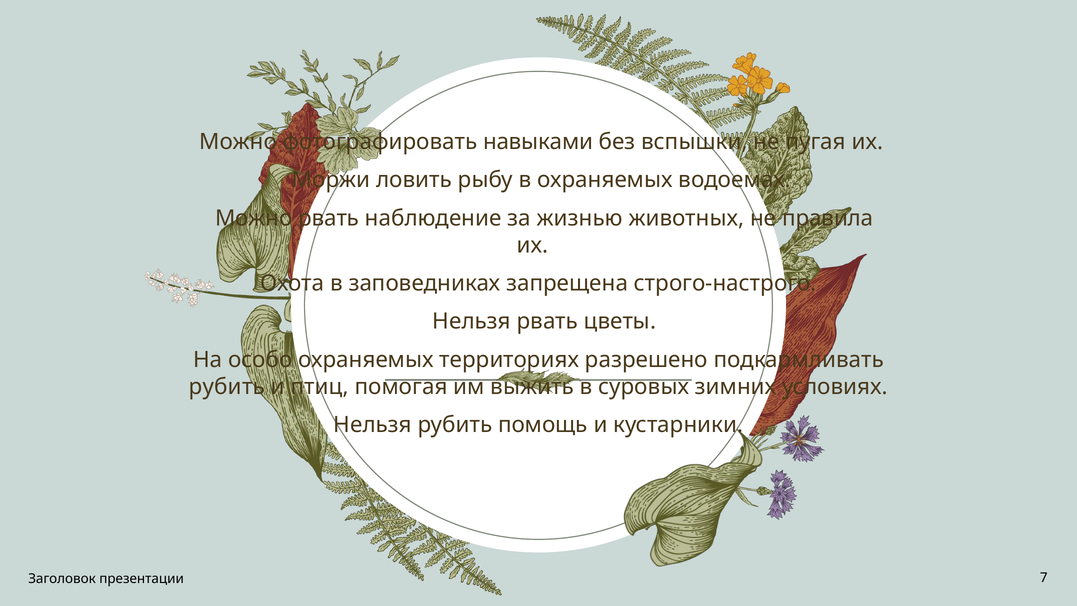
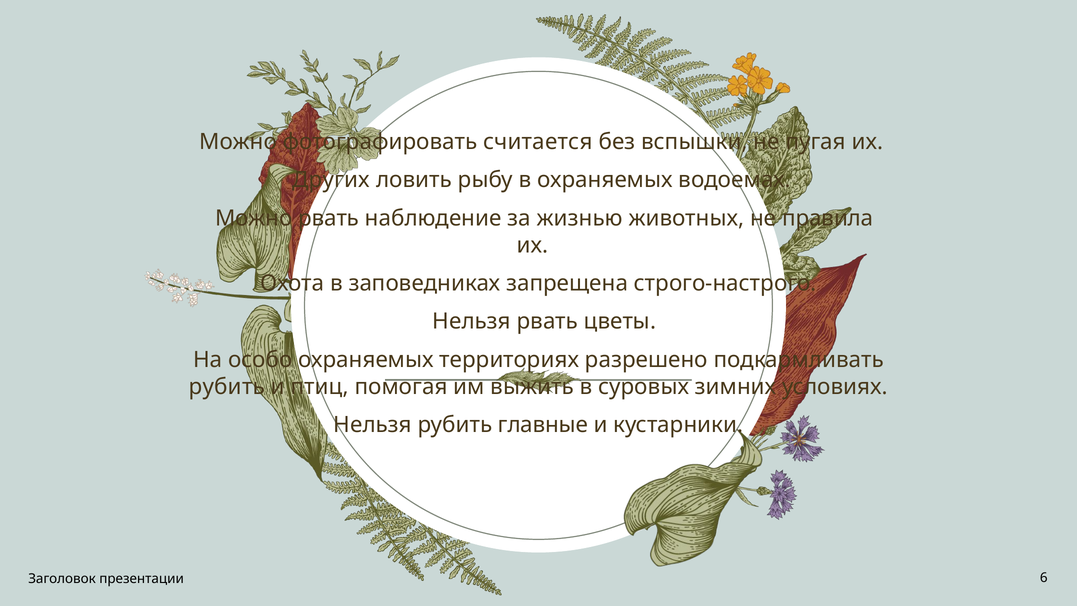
навыками: навыками -> считается
Моржи: Моржи -> Других
помощь: помощь -> главные
7: 7 -> 6
